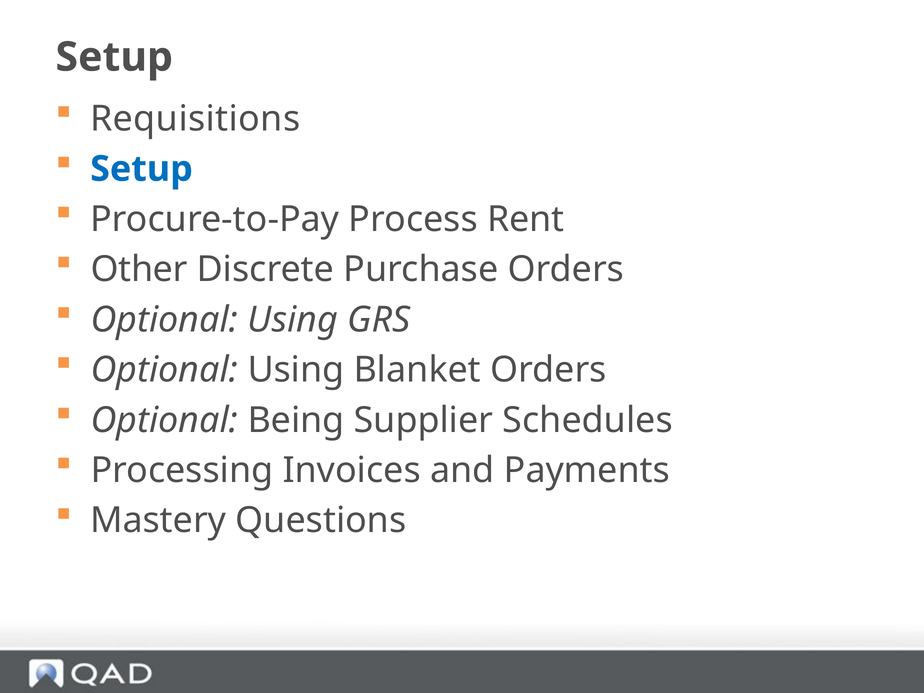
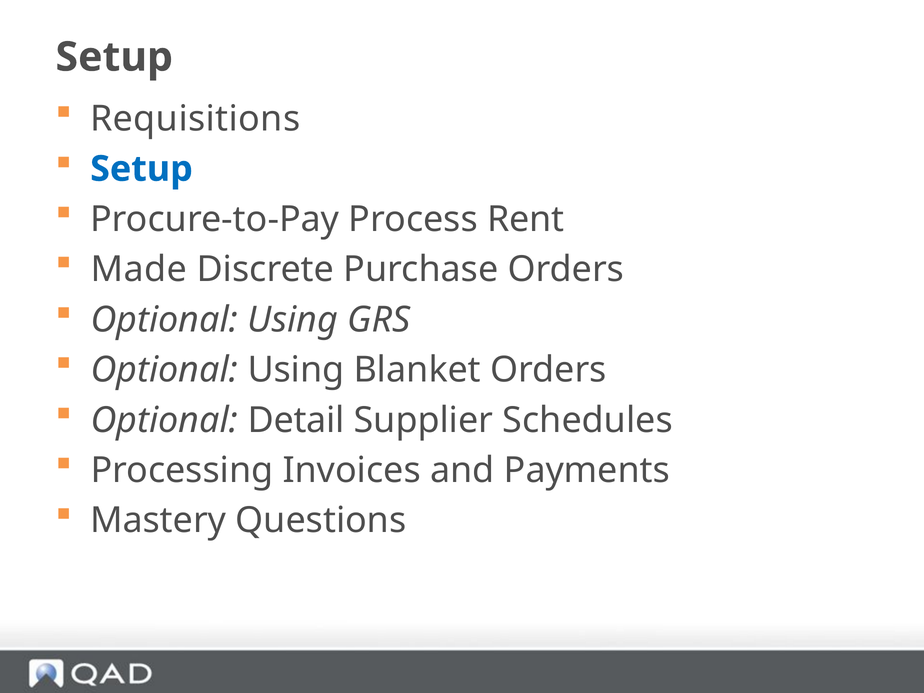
Other: Other -> Made
Being: Being -> Detail
